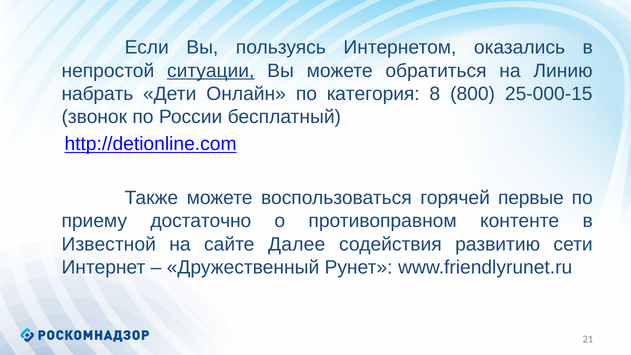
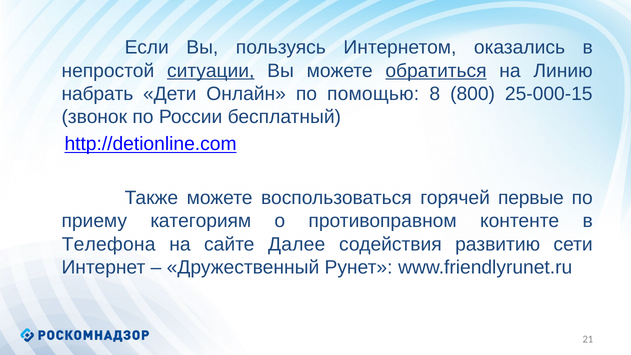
обратиться underline: none -> present
категория: категория -> помощью
достаточно: достаточно -> категориям
Известной: Известной -> Телефона
